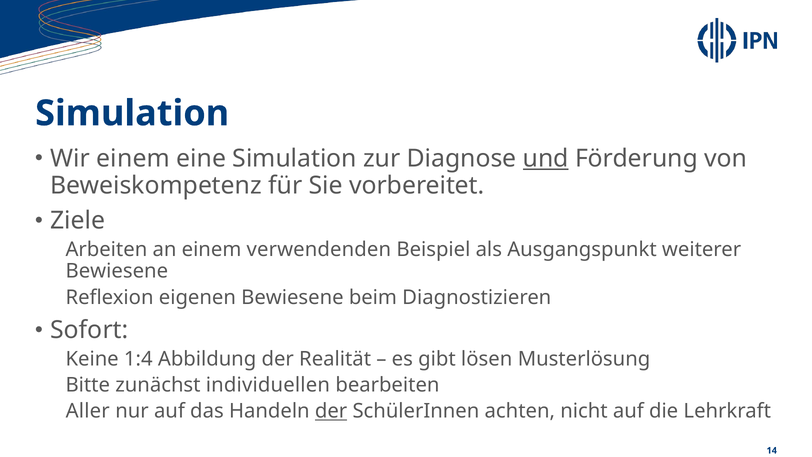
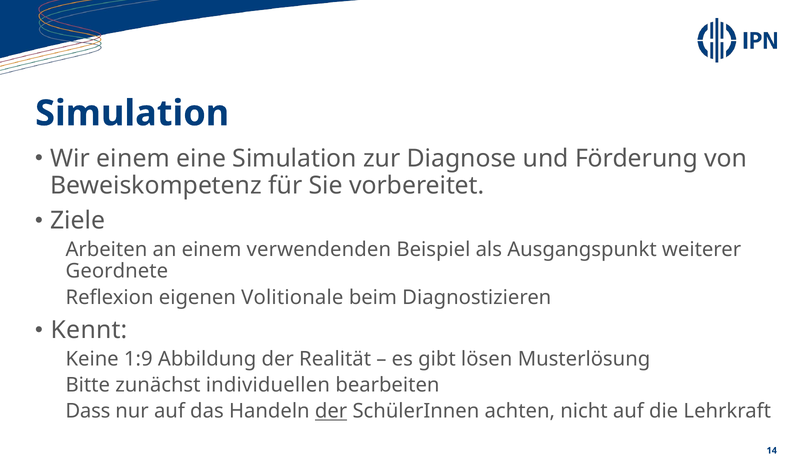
und underline: present -> none
Bewiesene at (117, 271): Bewiesene -> Geordnete
eigenen Bewiesene: Bewiesene -> Volitionale
Sofort: Sofort -> Kennt
1:4: 1:4 -> 1:9
Aller: Aller -> Dass
